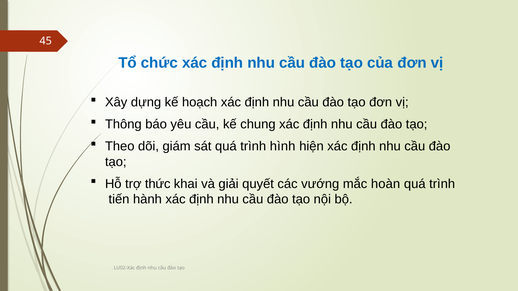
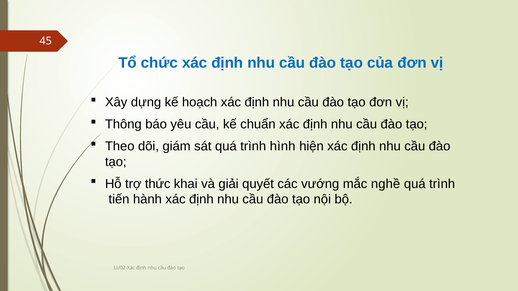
chung: chung -> chuẩn
hoàn: hoàn -> nghề
